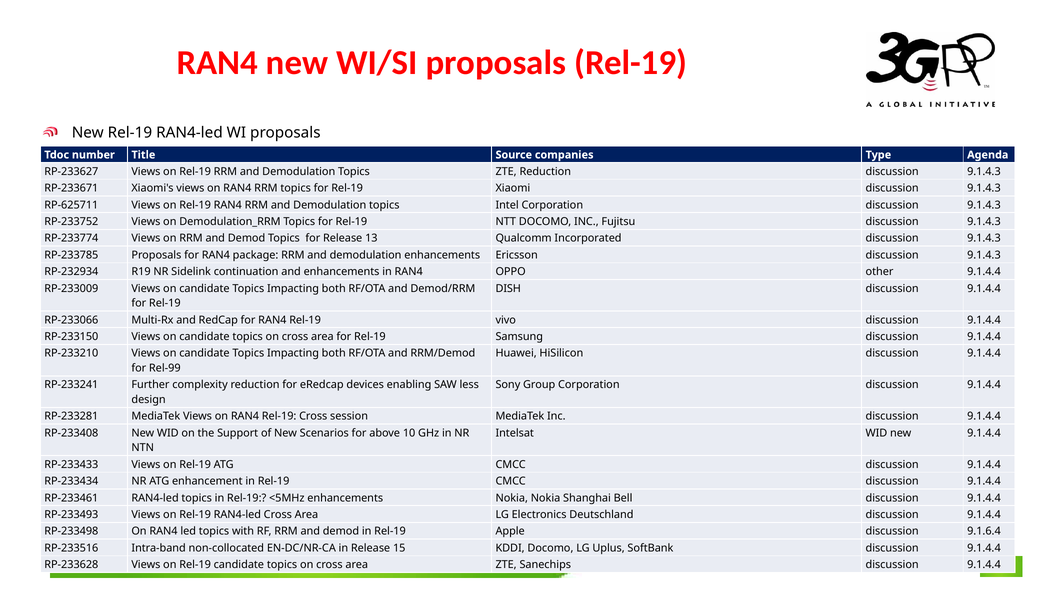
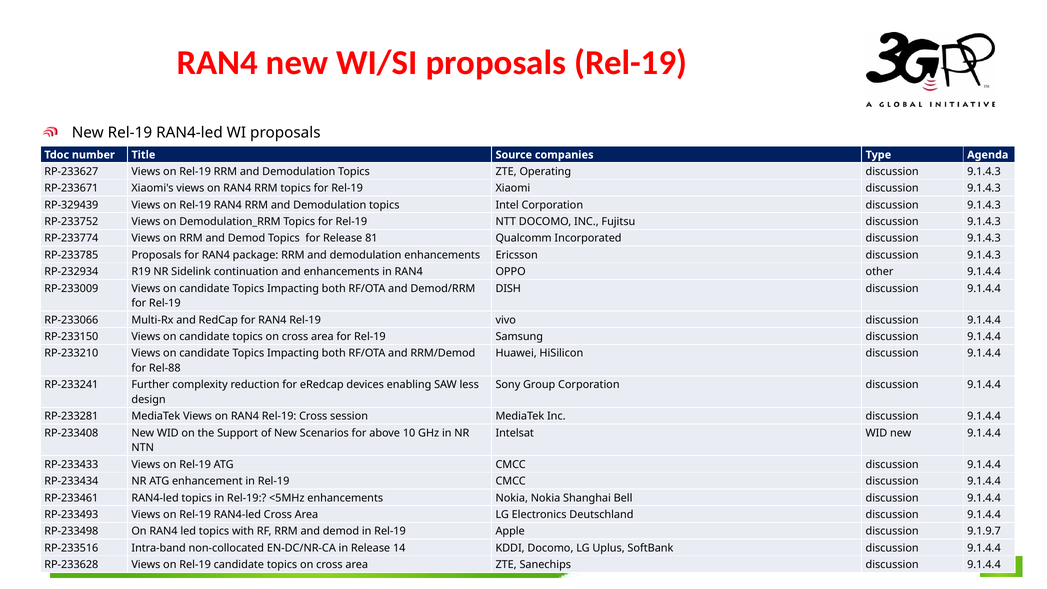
ZTE Reduction: Reduction -> Operating
RP-625711: RP-625711 -> RP-329439
13: 13 -> 81
Rel-99: Rel-99 -> Rel-88
9.1.6.4: 9.1.6.4 -> 9.1.9.7
15: 15 -> 14
